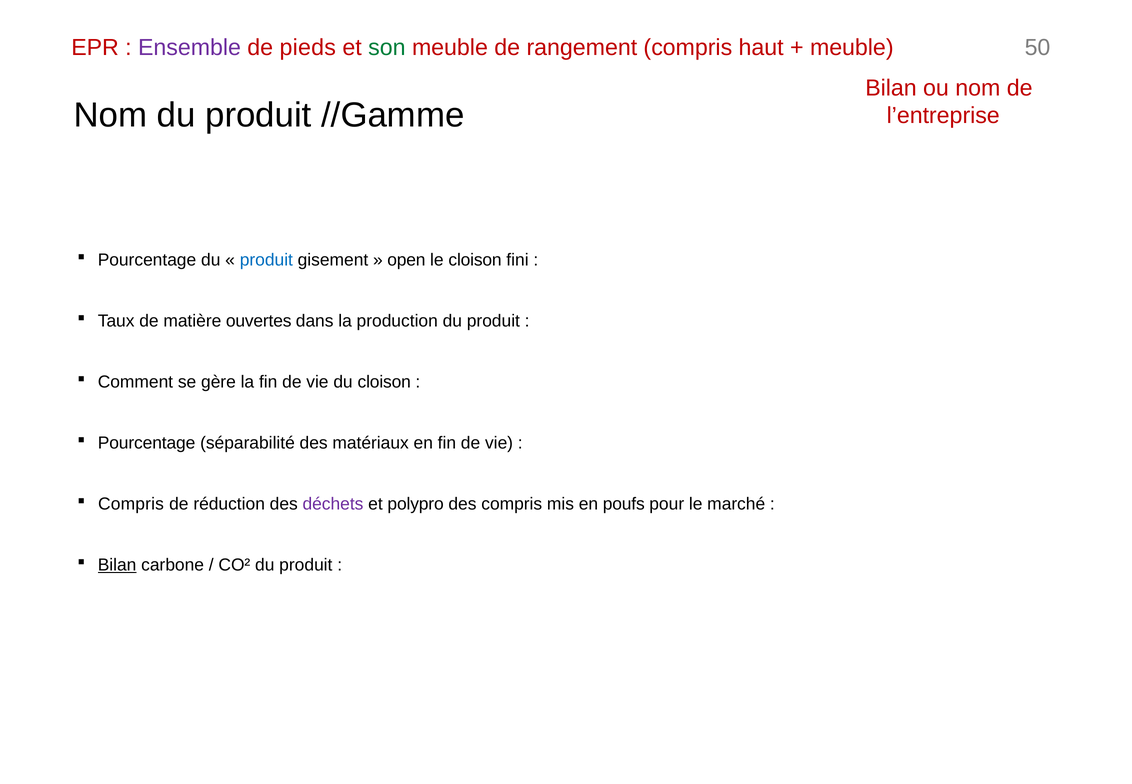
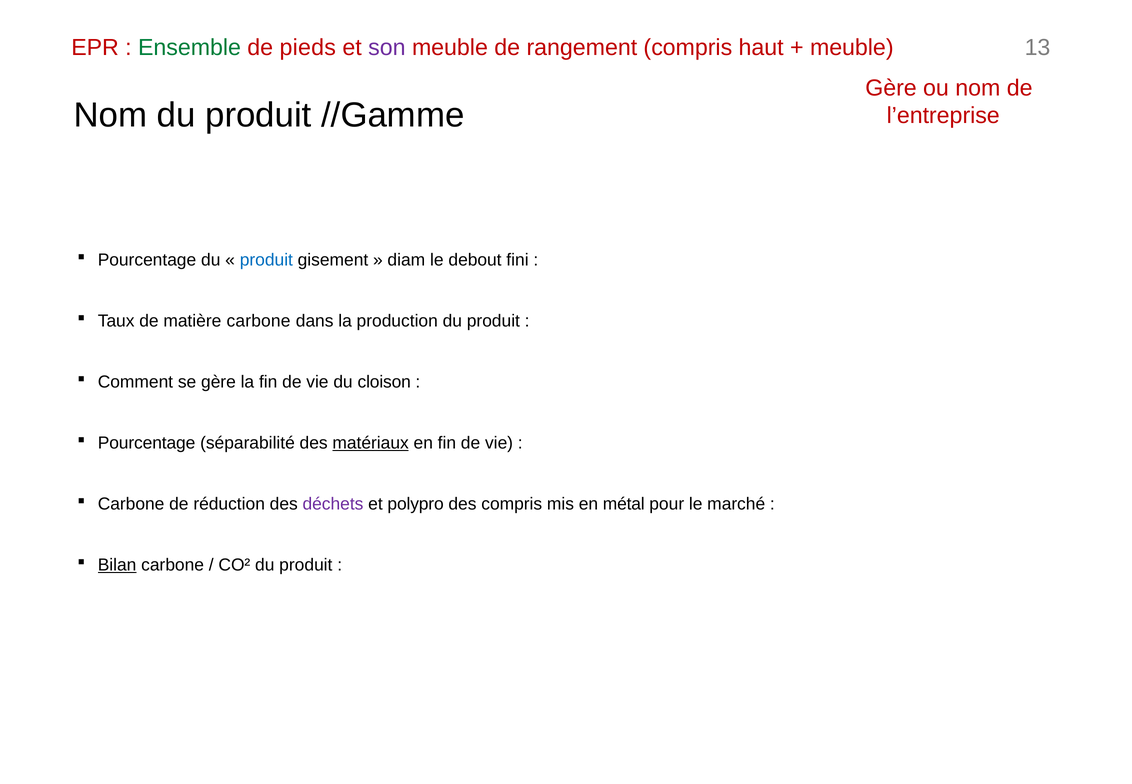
Ensemble colour: purple -> green
son colour: green -> purple
50: 50 -> 13
Bilan at (891, 88): Bilan -> Gère
open: open -> diam
le cloison: cloison -> debout
matière ouvertes: ouvertes -> carbone
matériaux underline: none -> present
Compris at (131, 504): Compris -> Carbone
poufs: poufs -> métal
